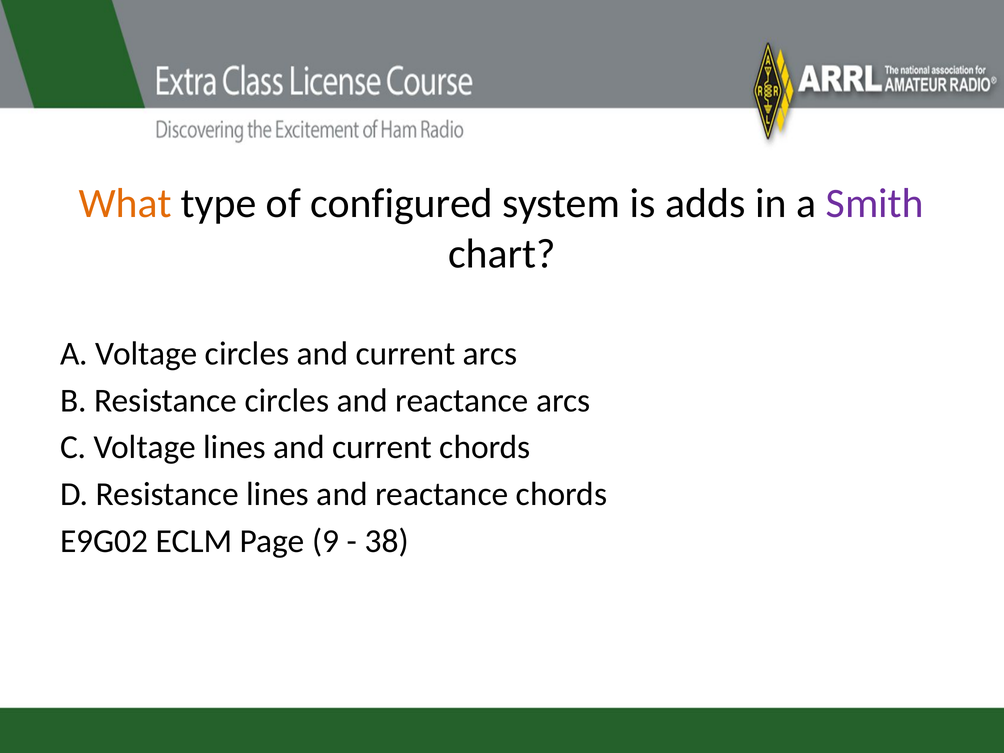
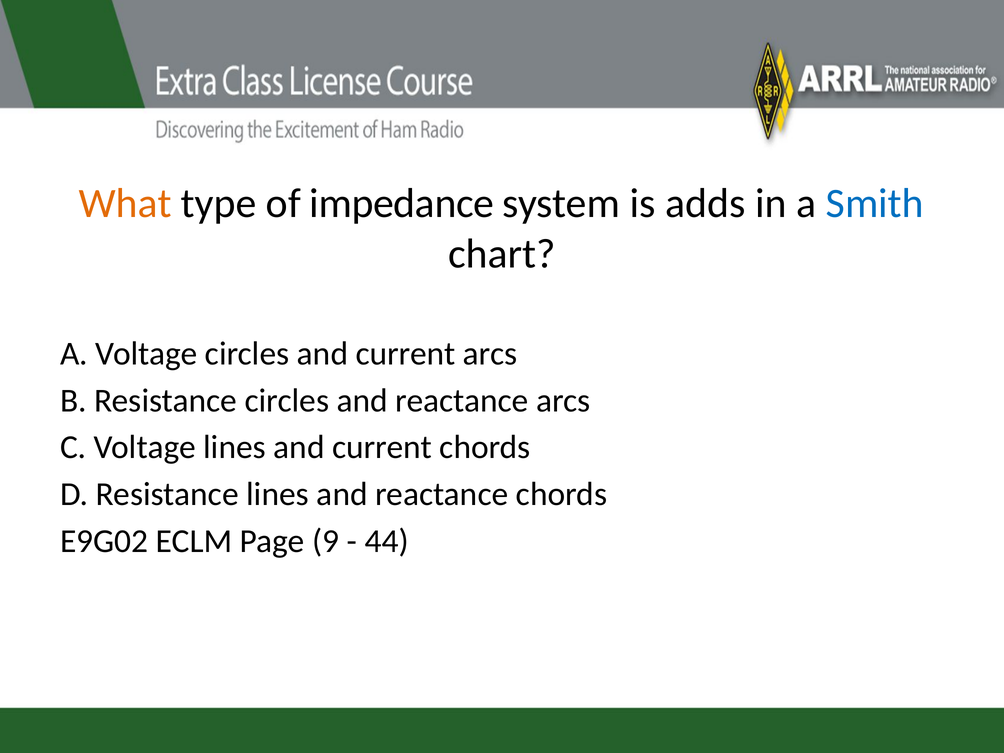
configured: configured -> impedance
Smith colour: purple -> blue
38: 38 -> 44
